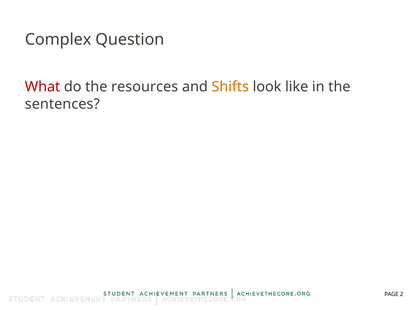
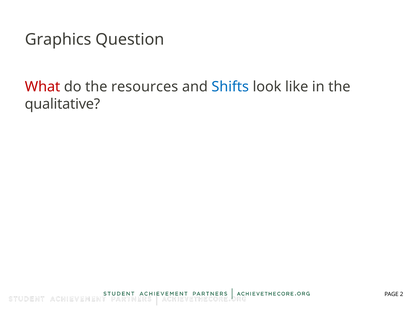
Complex: Complex -> Graphics
Shifts colour: orange -> blue
sentences: sentences -> qualitative
